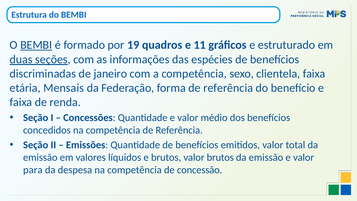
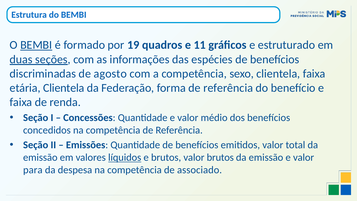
janeiro: janeiro -> agosto
etária Mensais: Mensais -> Clientela
líquidos underline: none -> present
concessão: concessão -> associado
